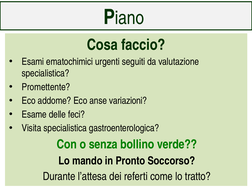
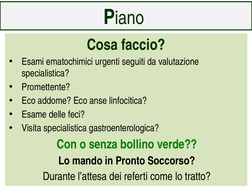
variazioni: variazioni -> linfocitica
